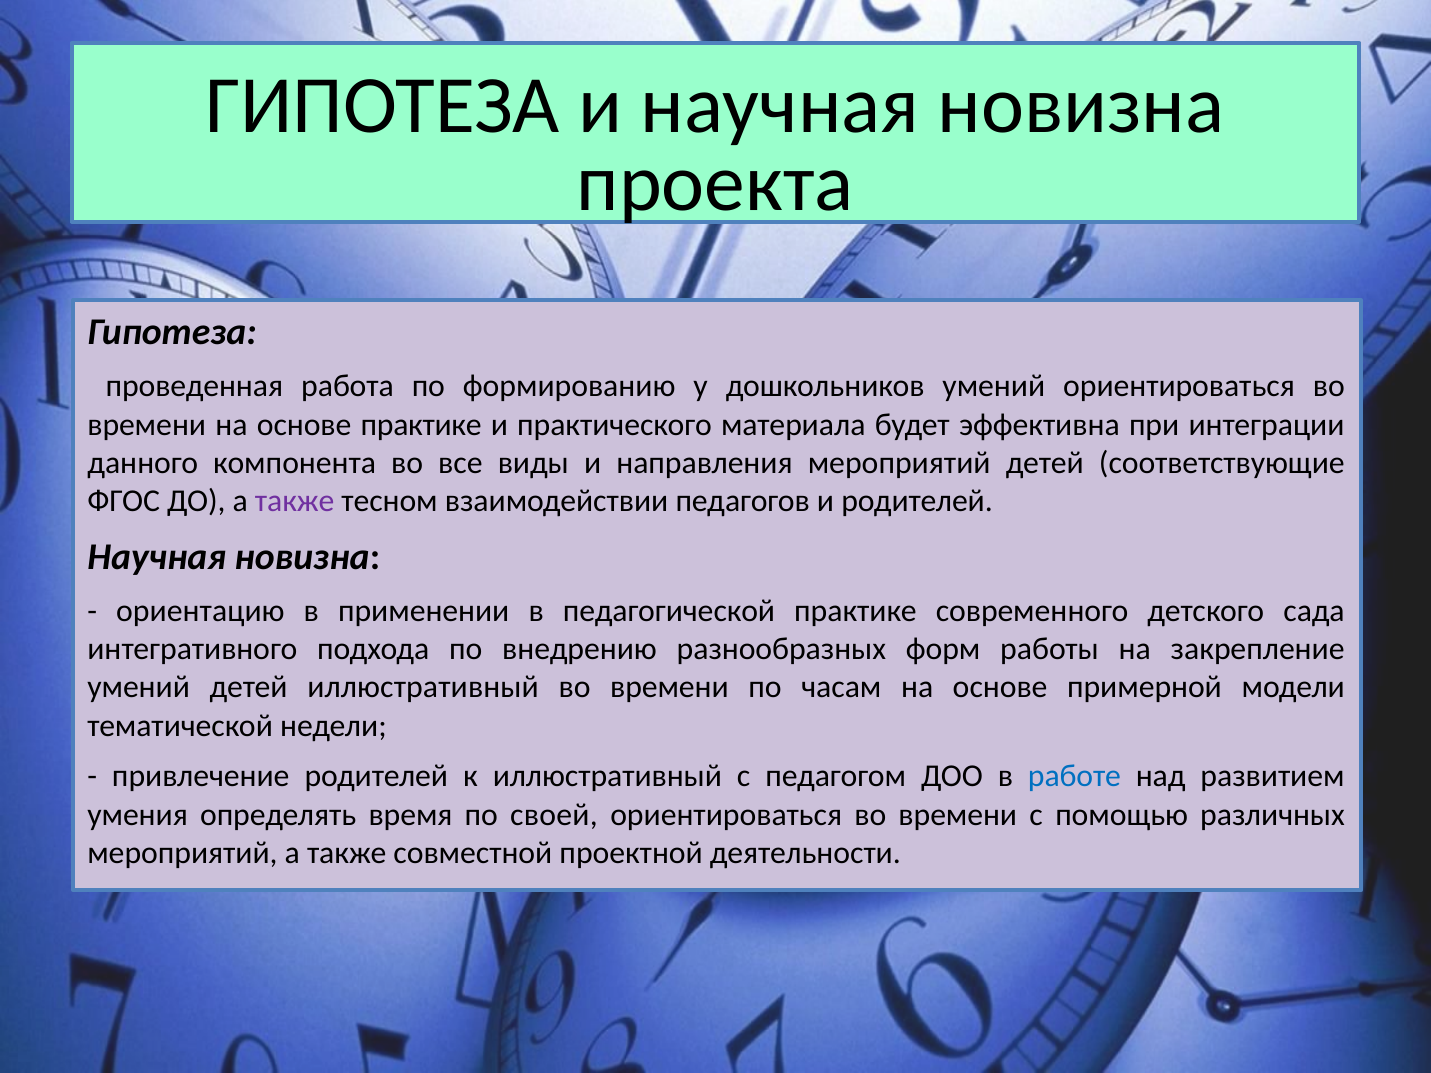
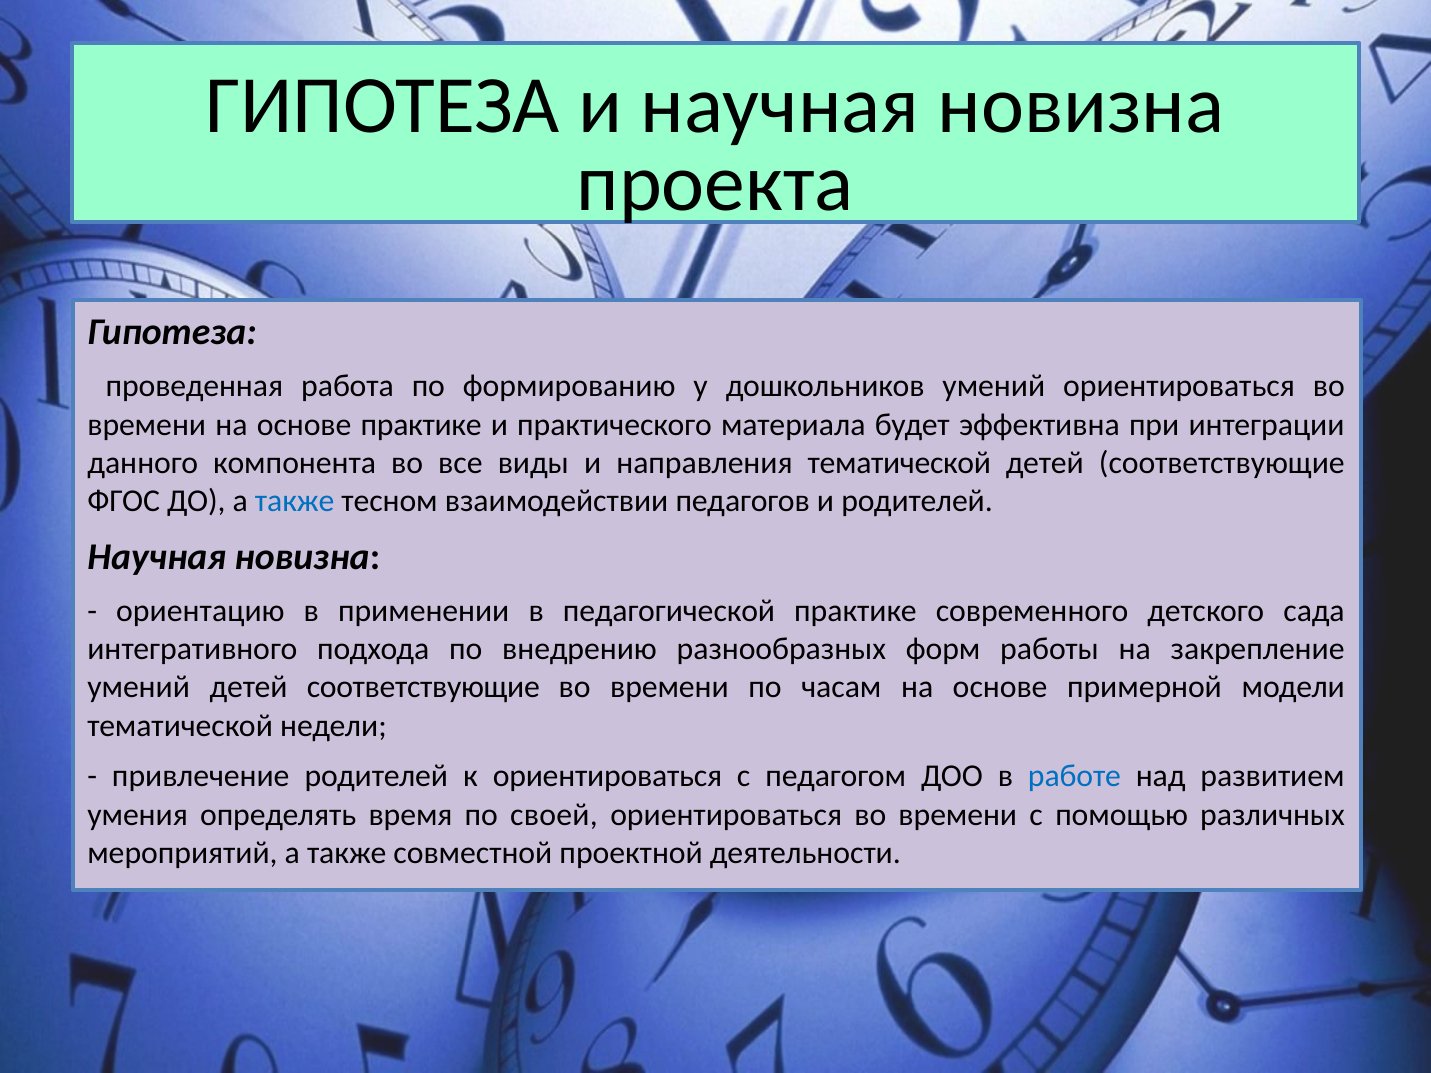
направления мероприятий: мероприятий -> тематической
также at (295, 501) colour: purple -> blue
умений детей иллюстративный: иллюстративный -> соответствующие
к иллюстративный: иллюстративный -> ориентироваться
